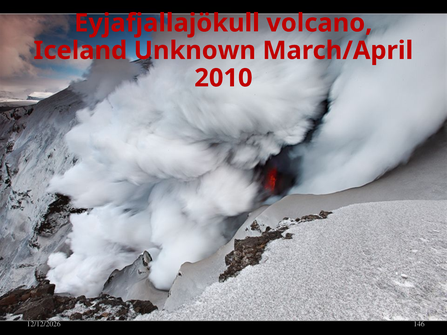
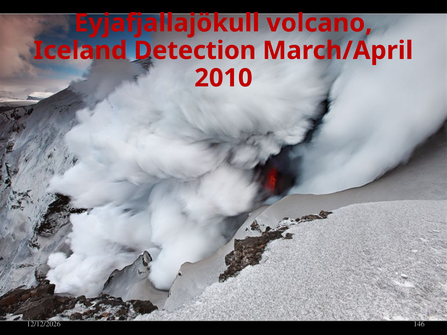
Unknown: Unknown -> Detection
